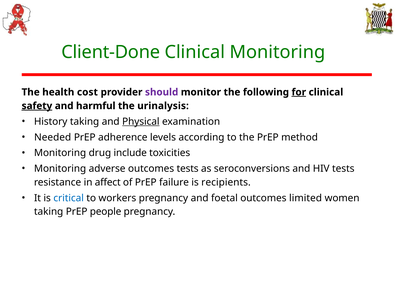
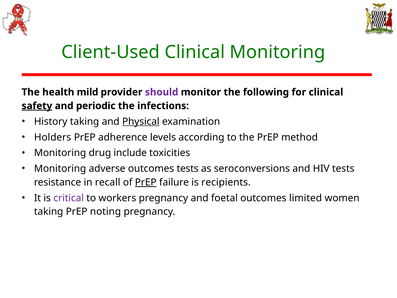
Client-Done: Client-Done -> Client-Used
cost: cost -> mild
for underline: present -> none
harmful: harmful -> periodic
urinalysis: urinalysis -> infections
Needed: Needed -> Holders
affect: affect -> recall
PrEP at (146, 182) underline: none -> present
critical colour: blue -> purple
people: people -> noting
